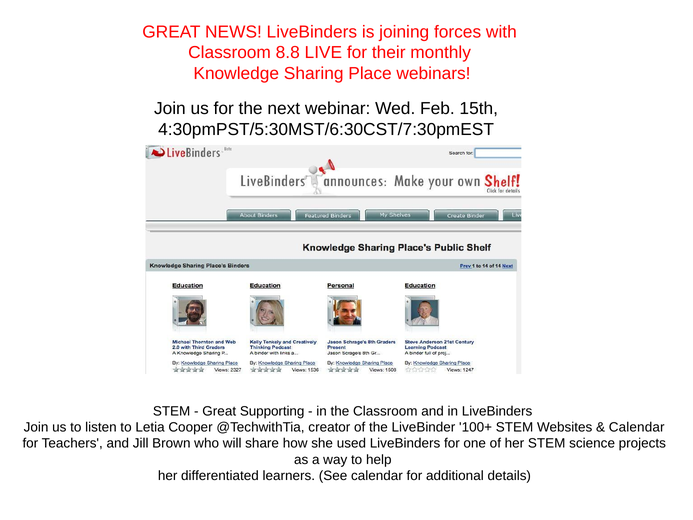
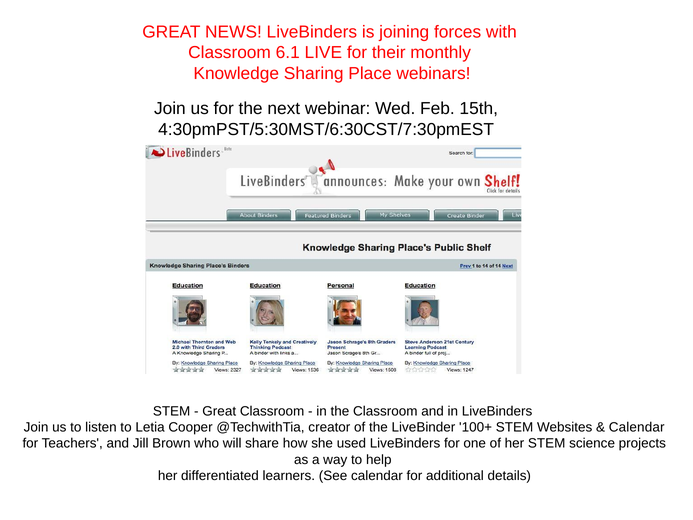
8.8: 8.8 -> 6.1
Great Supporting: Supporting -> Classroom
